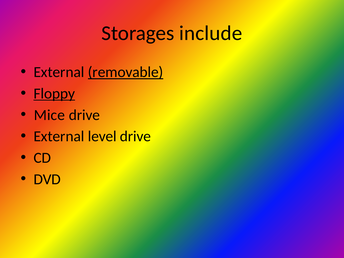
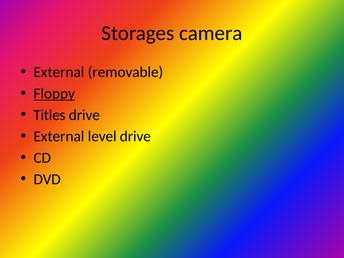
include: include -> camera
removable underline: present -> none
Mice: Mice -> Titles
